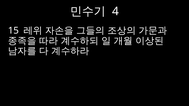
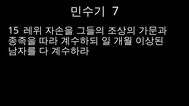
4: 4 -> 7
